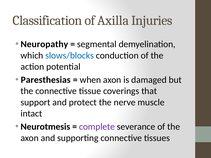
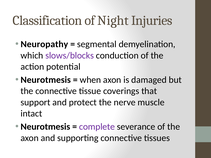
Axilla: Axilla -> Night
slows/blocks colour: blue -> purple
Paresthesias at (46, 80): Paresthesias -> Neurotmesis
